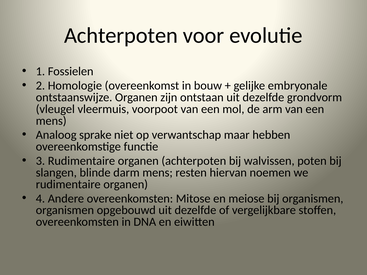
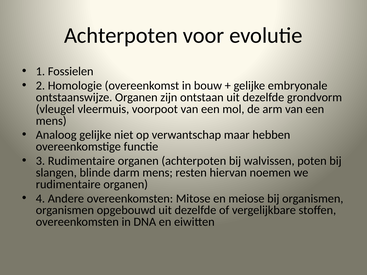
Analoog sprake: sprake -> gelijke
